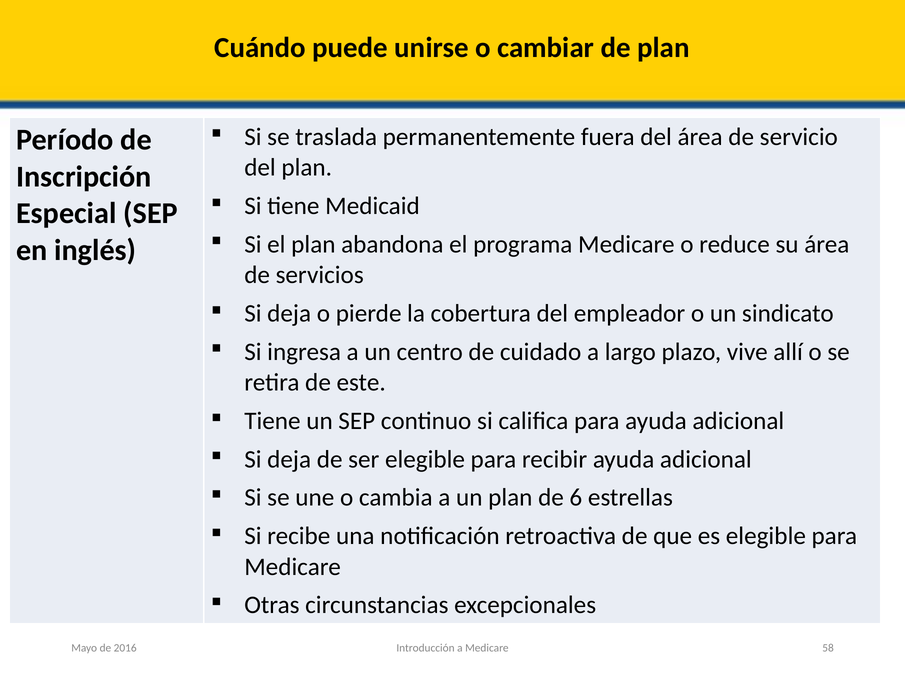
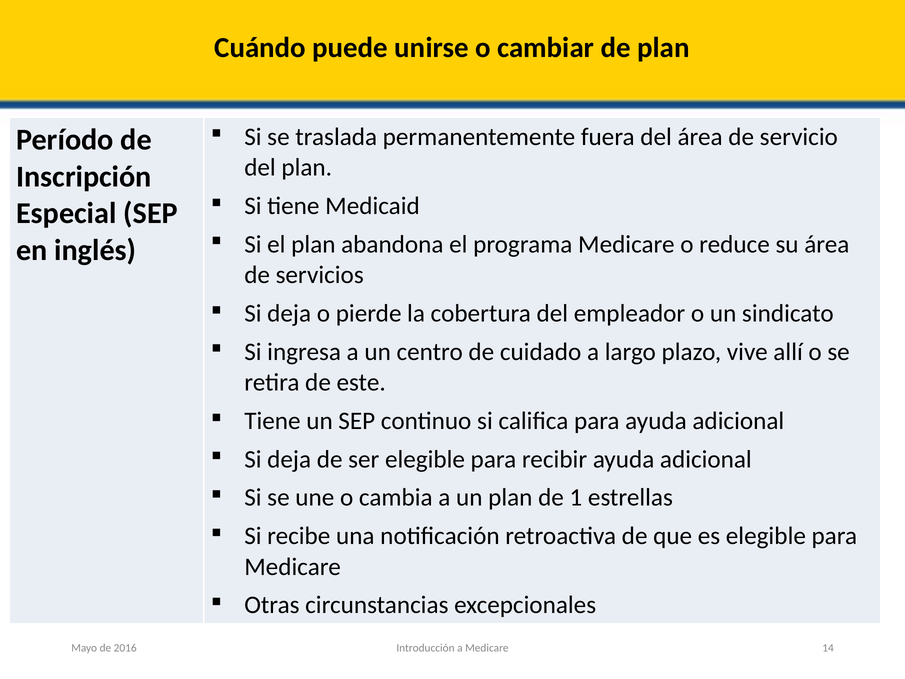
6: 6 -> 1
58: 58 -> 14
